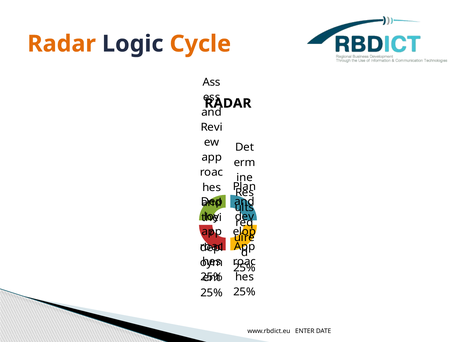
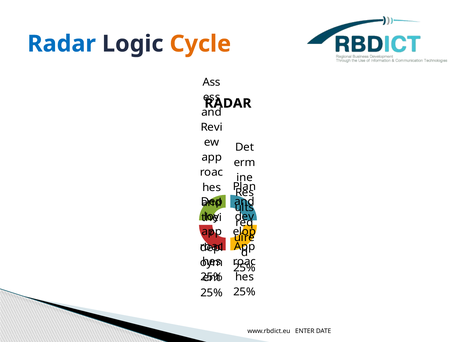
Radar at (62, 44) colour: orange -> blue
